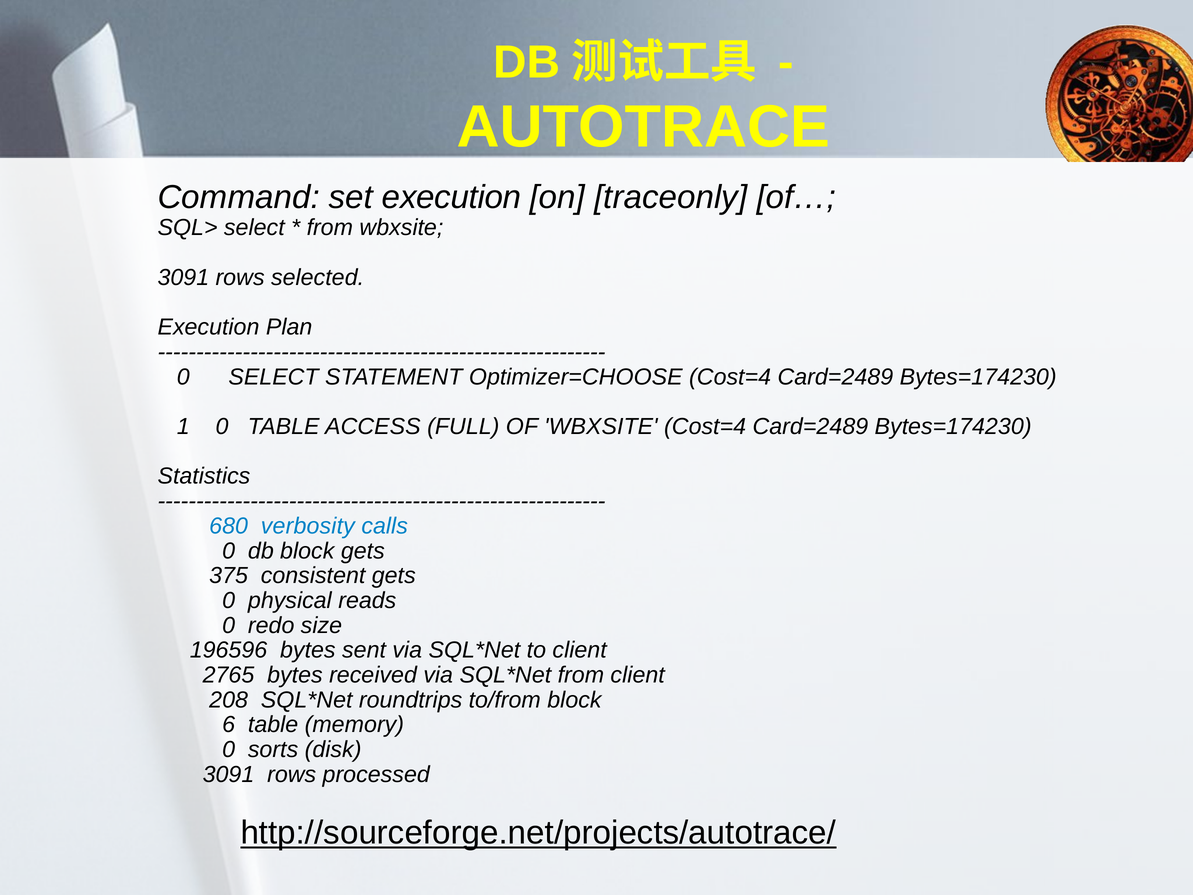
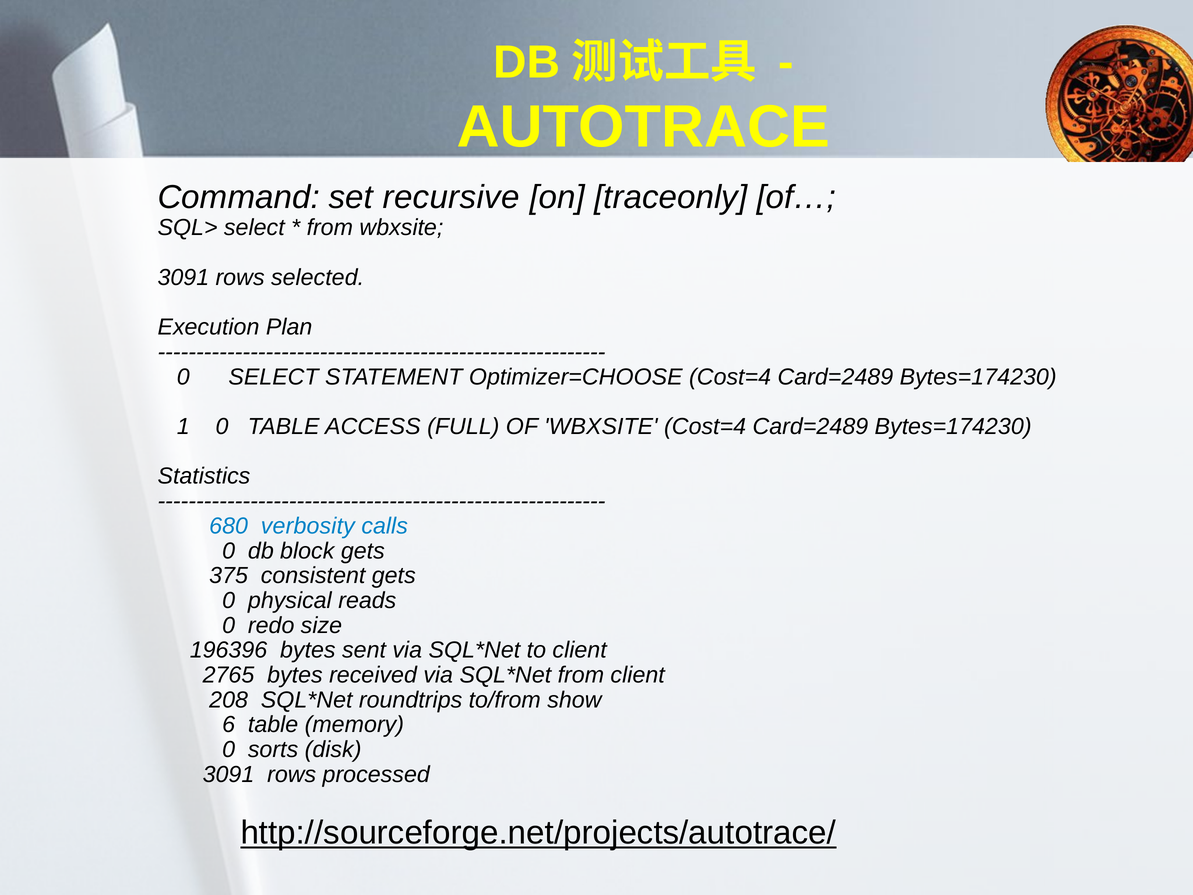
set execution: execution -> recursive
196596: 196596 -> 196396
to/from block: block -> show
